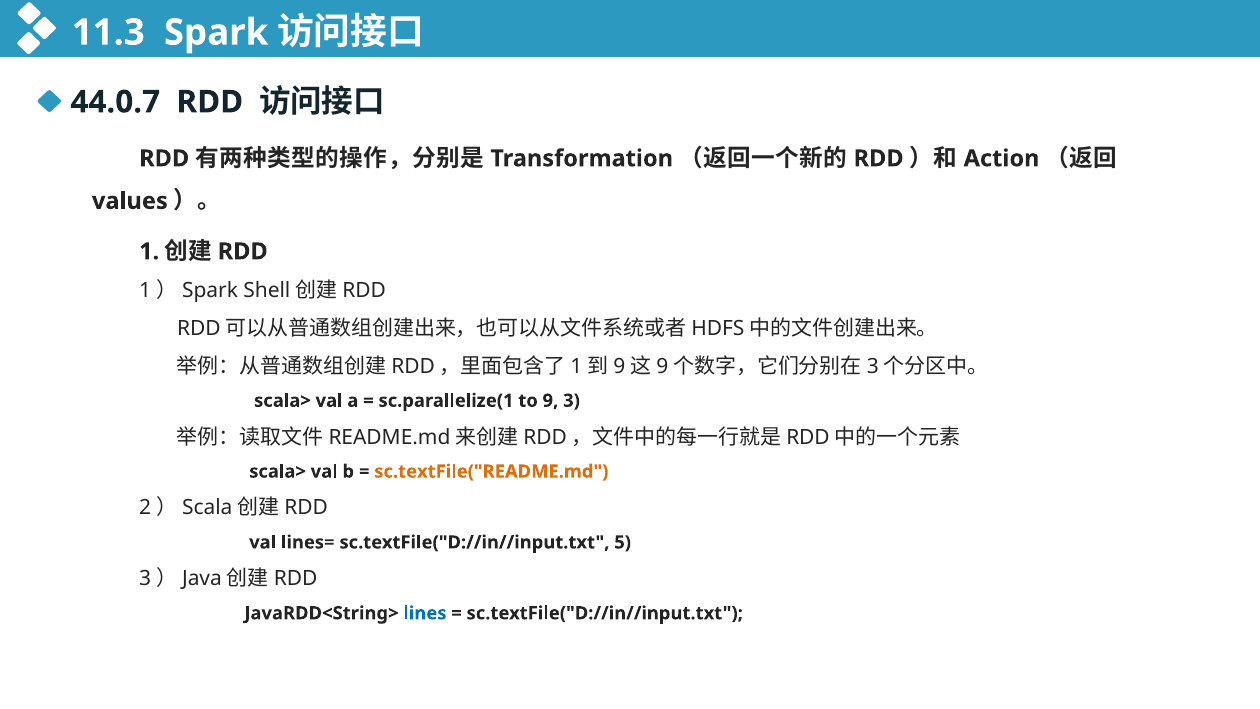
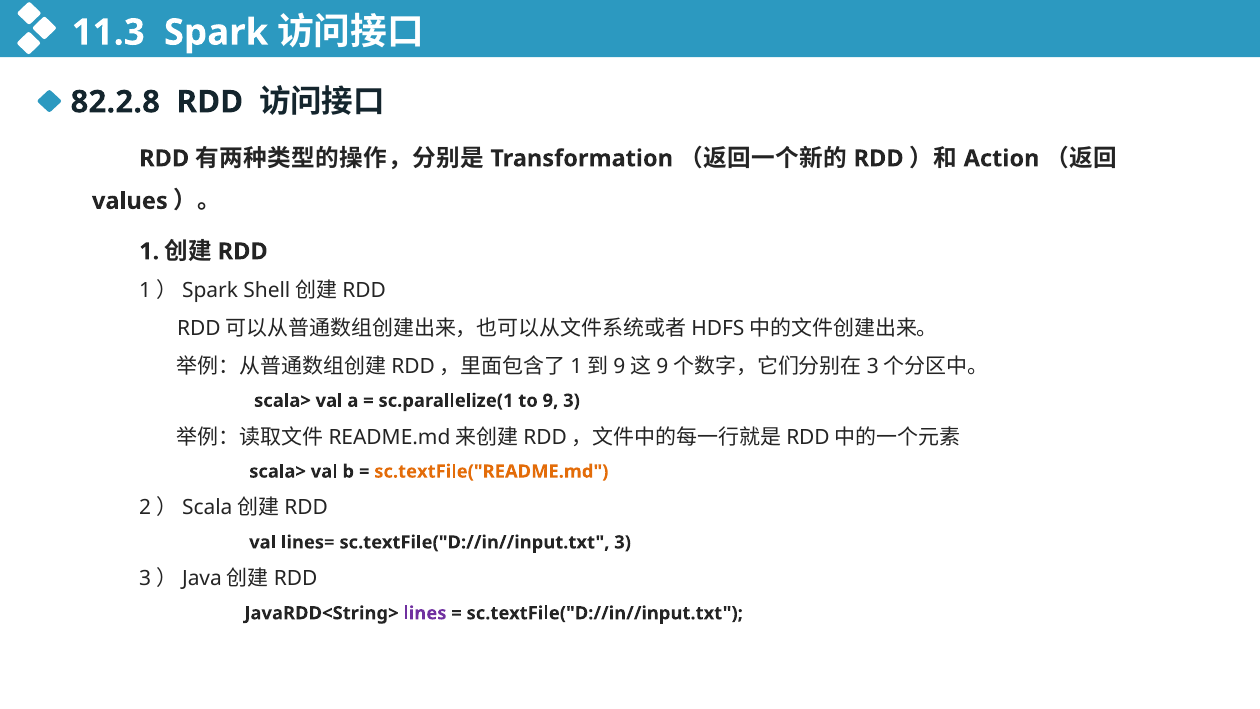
44.0.7: 44.0.7 -> 82.2.8
sc.textFile("D://in//input.txt 5: 5 -> 3
lines colour: blue -> purple
